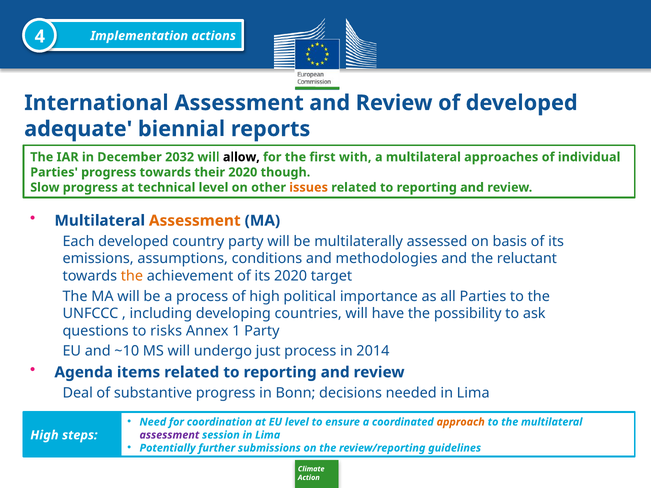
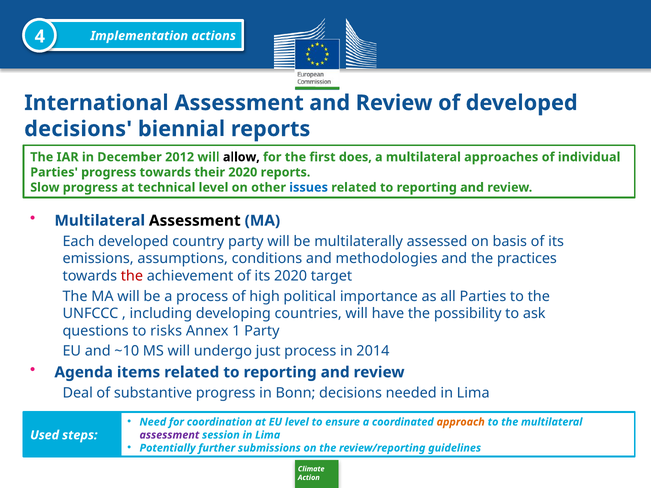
adequate at (78, 129): adequate -> decisions
2032: 2032 -> 2012
with: with -> does
2020 though: though -> reports
issues colour: orange -> blue
Assessment at (195, 221) colour: orange -> black
reluctant: reluctant -> practices
the at (132, 276) colour: orange -> red
High at (44, 435): High -> Used
